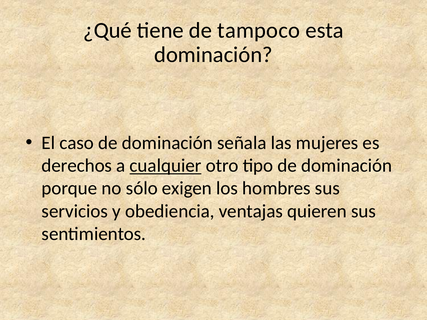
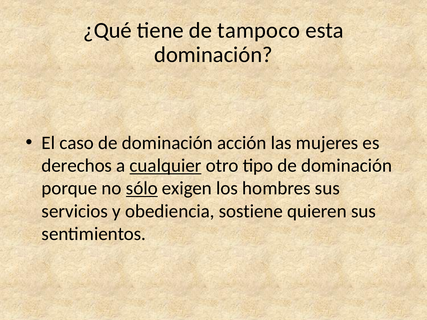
señala: señala -> acción
sólo underline: none -> present
ventajas: ventajas -> sostiene
